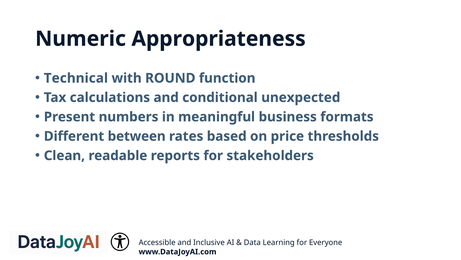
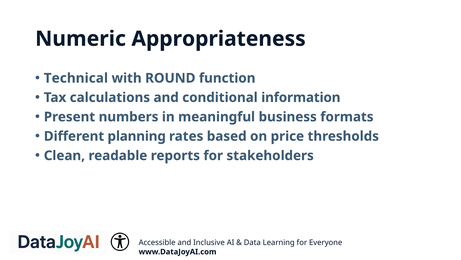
unexpected: unexpected -> information
between: between -> planning
